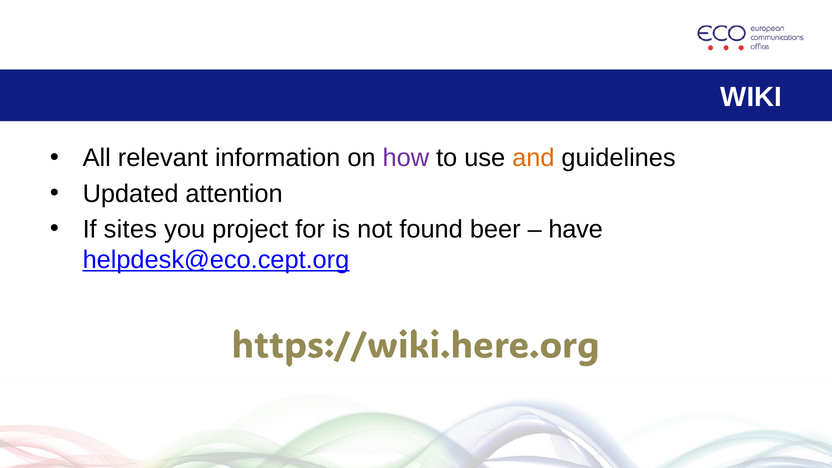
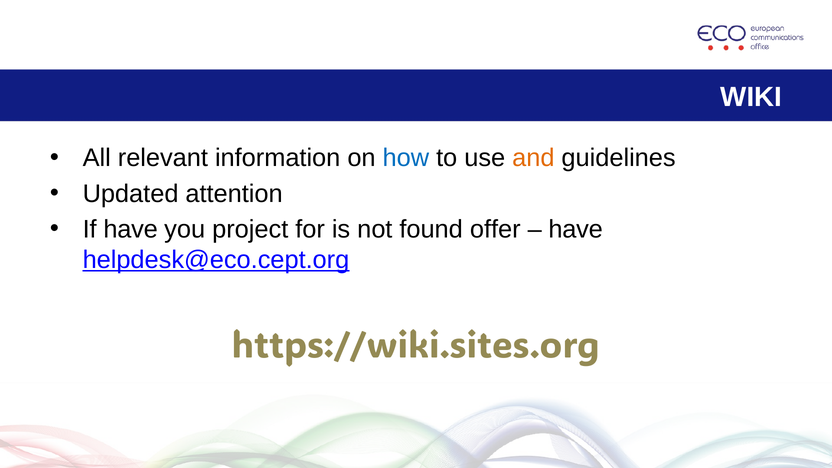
how colour: purple -> blue
If sites: sites -> have
beer: beer -> offer
https://wiki.here.org: https://wiki.here.org -> https://wiki.sites.org
